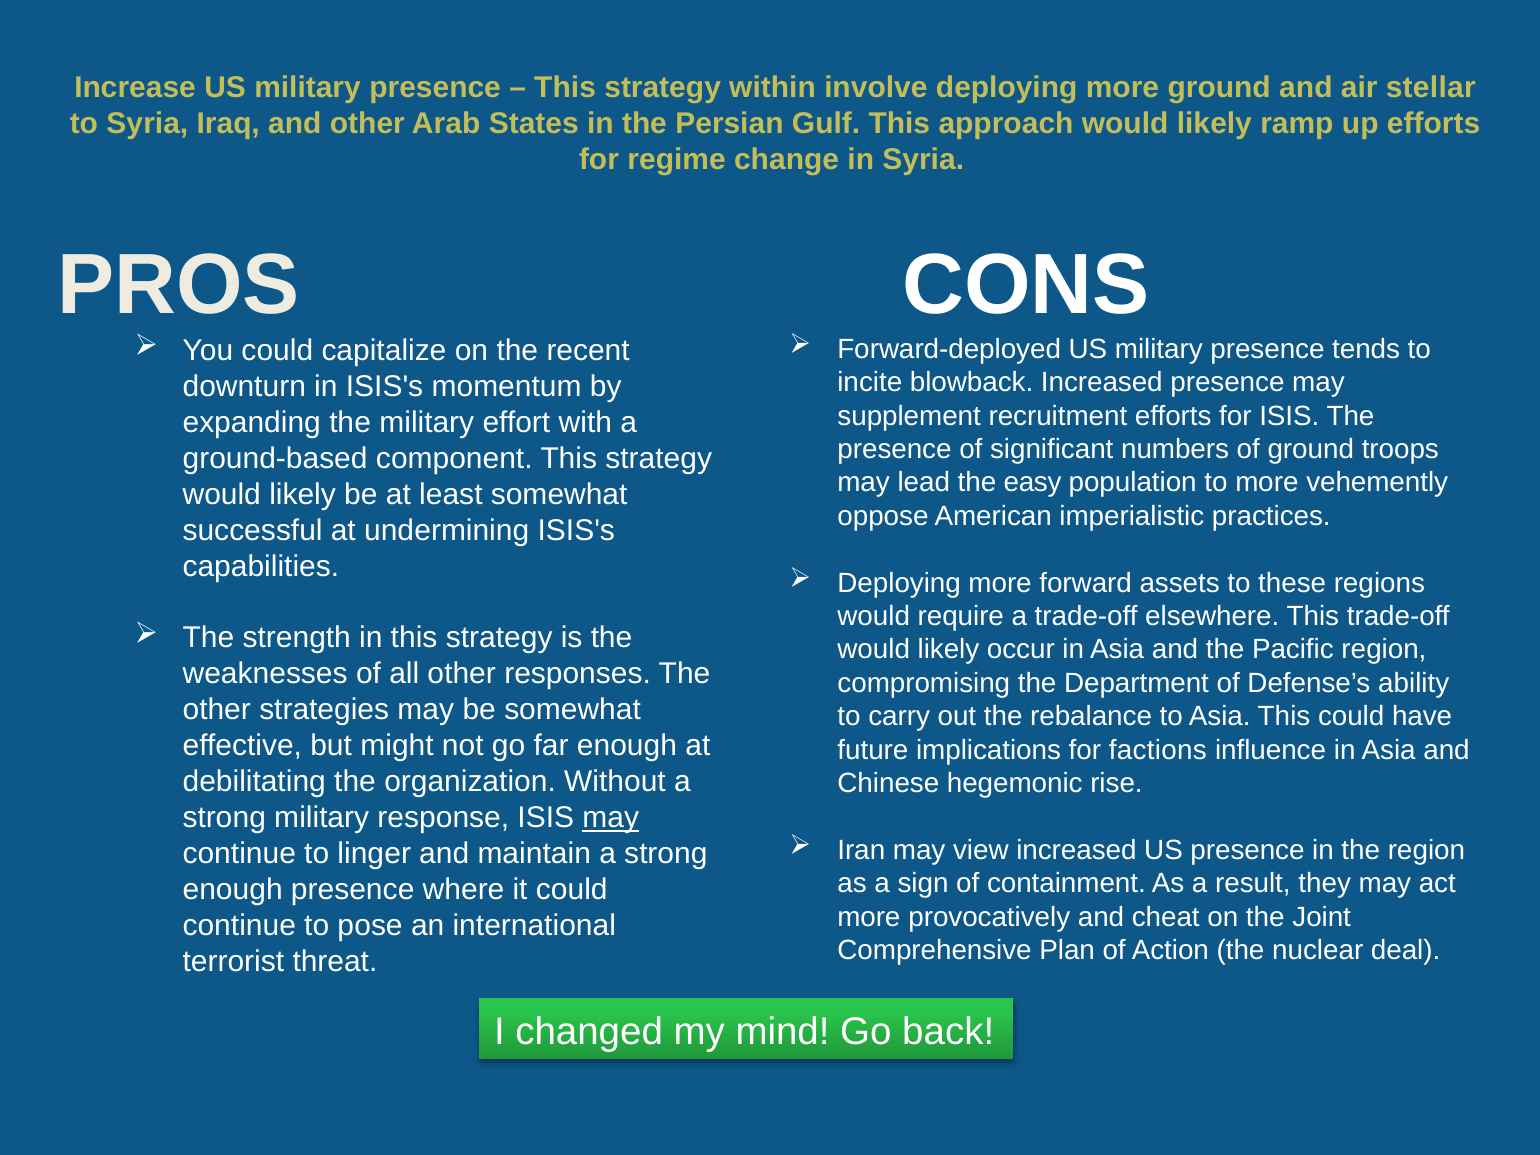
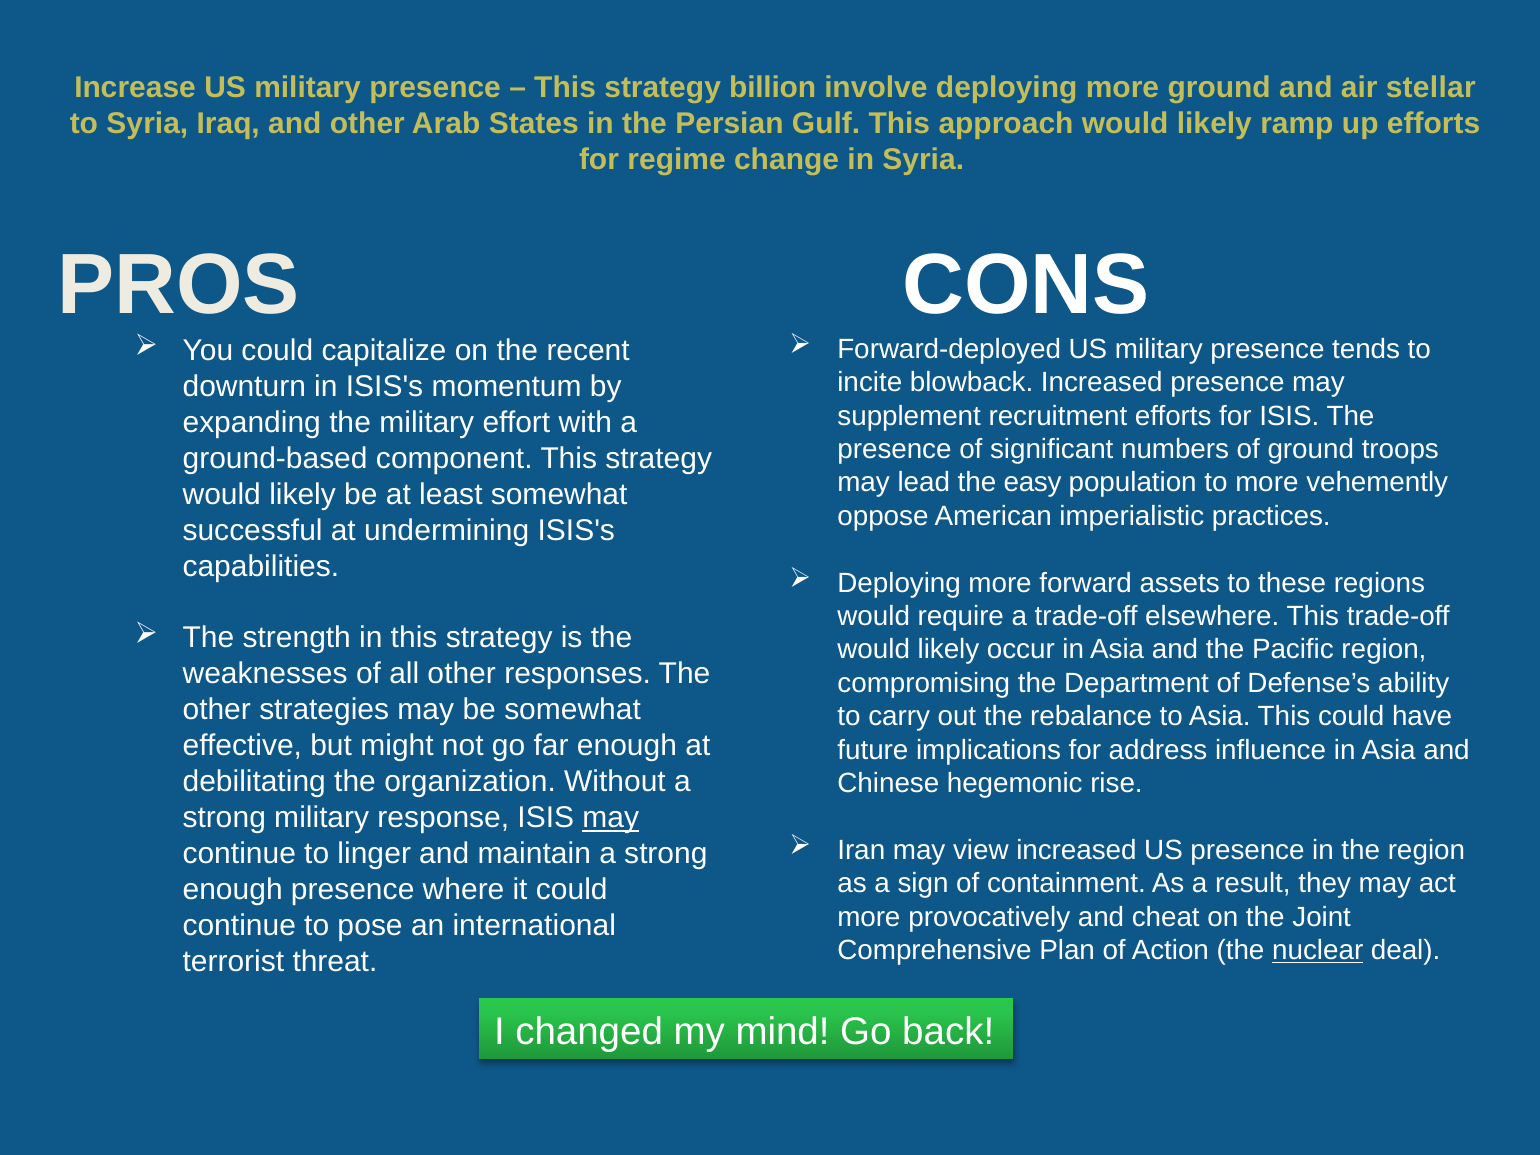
within: within -> billion
factions: factions -> address
nuclear underline: none -> present
